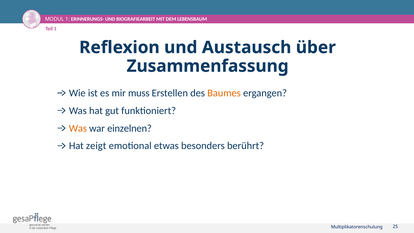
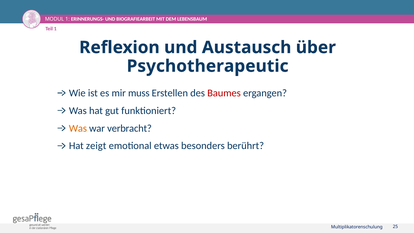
Zusammenfassung: Zusammenfassung -> Psychotherapeutic
Baumes colour: orange -> red
einzelnen: einzelnen -> verbracht
